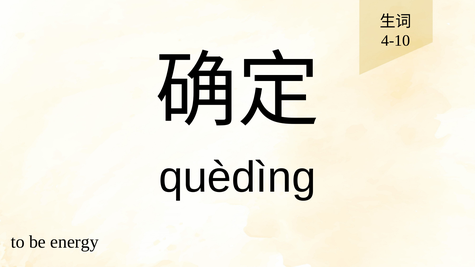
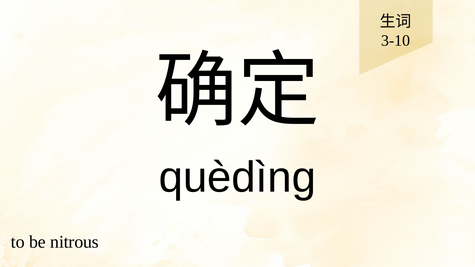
4-10: 4-10 -> 3-10
energy: energy -> nitrous
